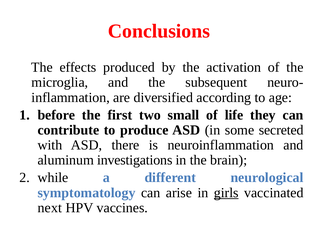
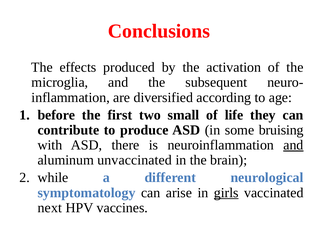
secreted: secreted -> bruising
and at (293, 145) underline: none -> present
investigations: investigations -> unvaccinated
